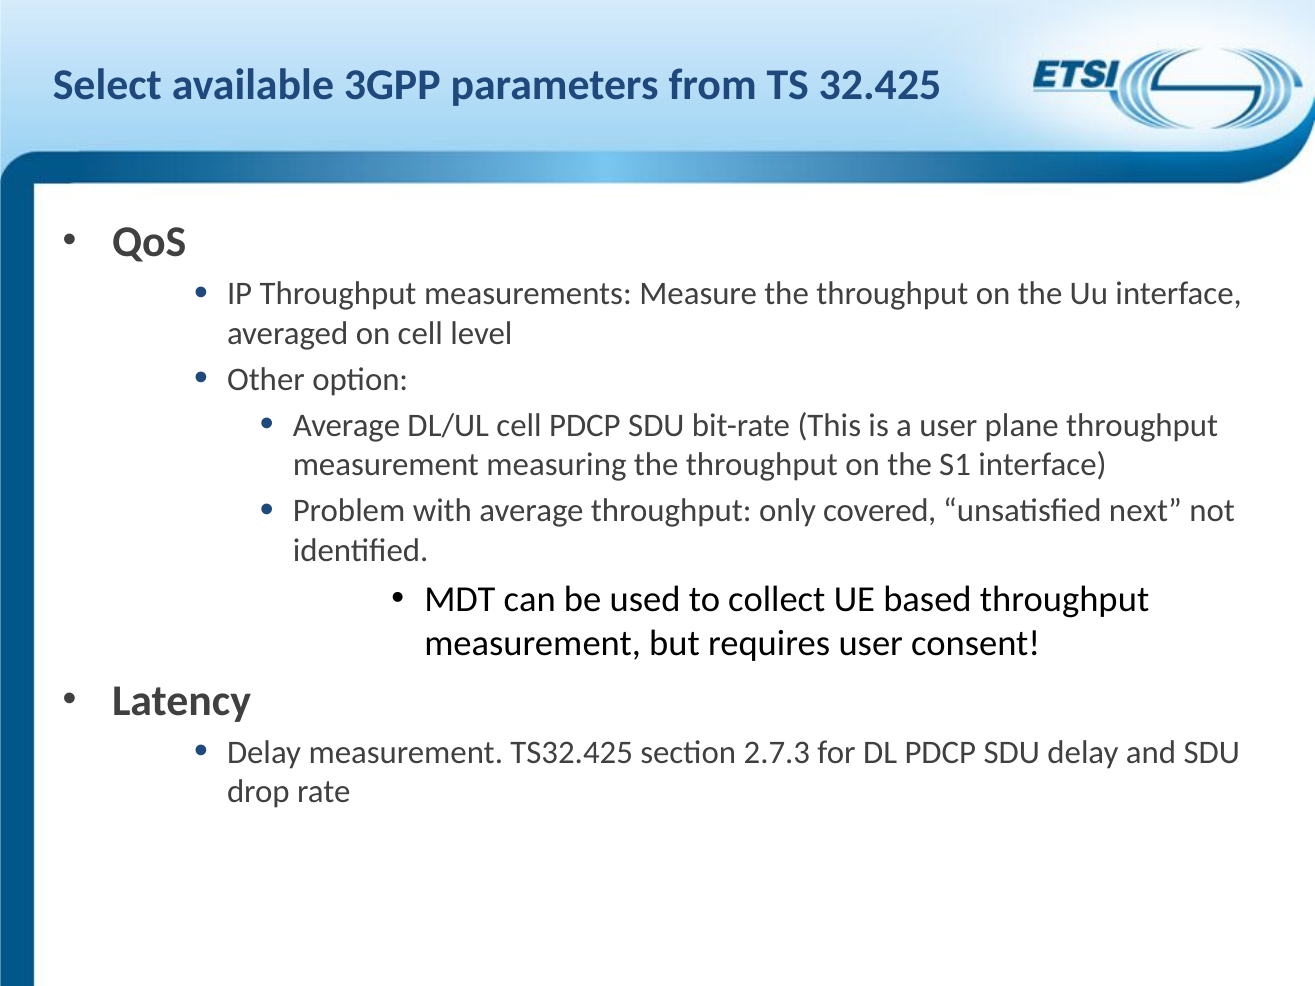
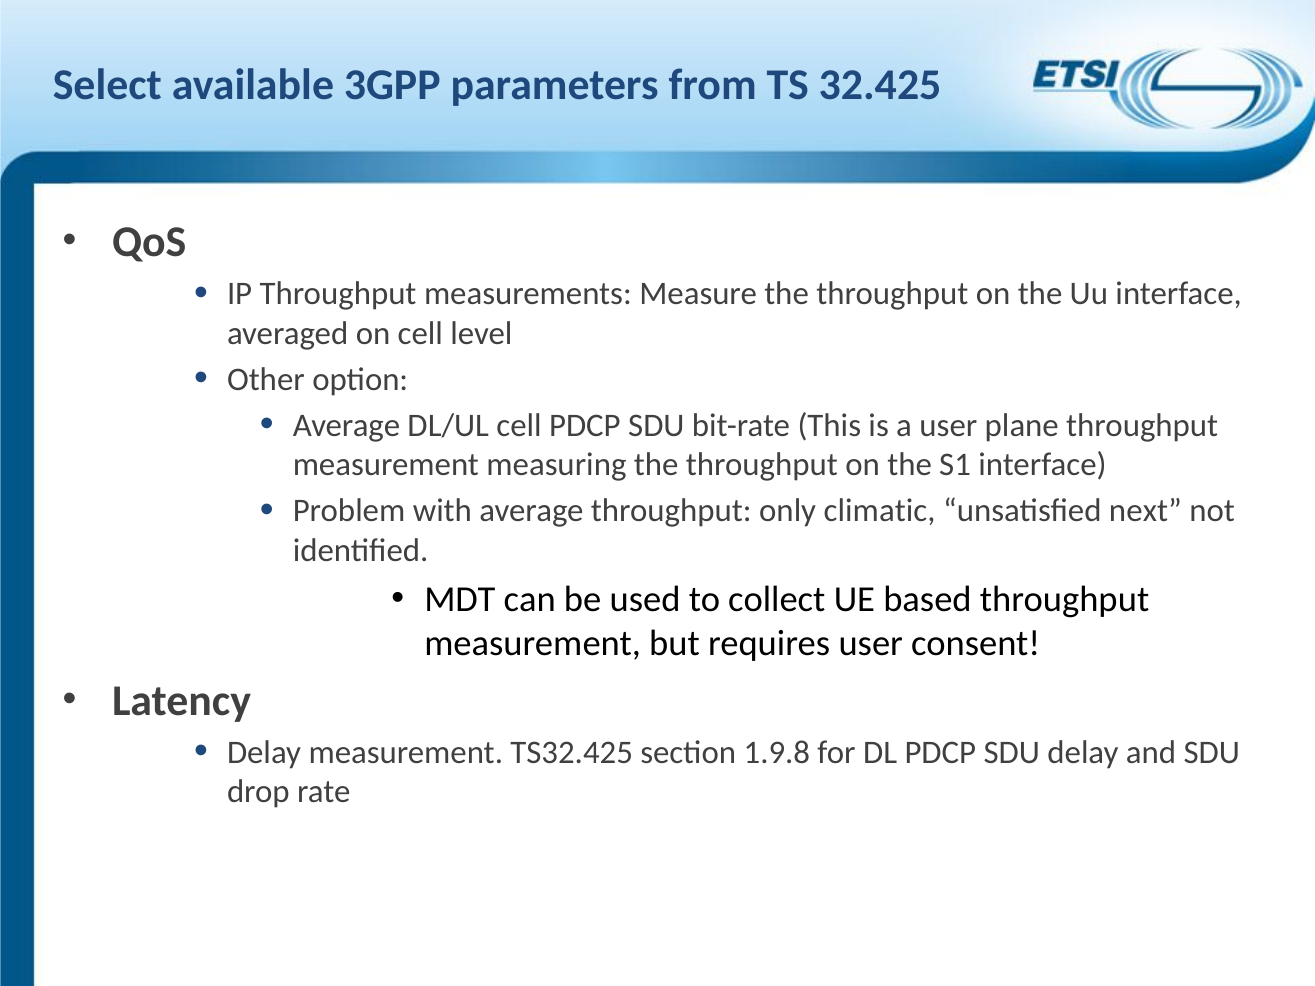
covered: covered -> climatic
2.7.3: 2.7.3 -> 1.9.8
